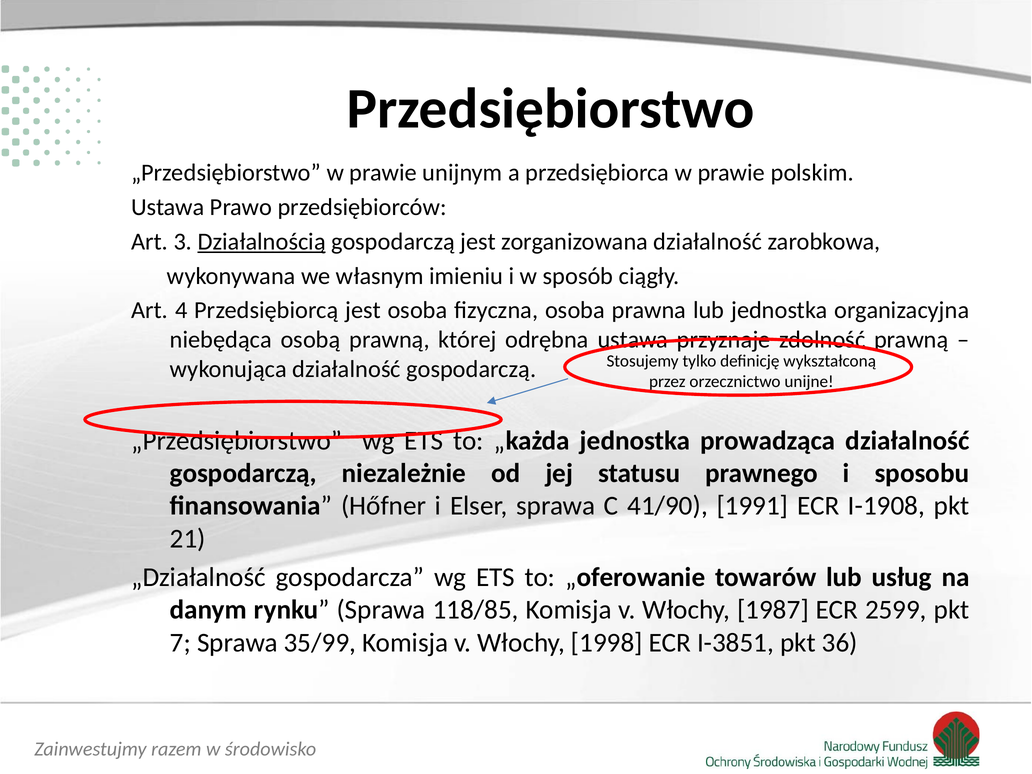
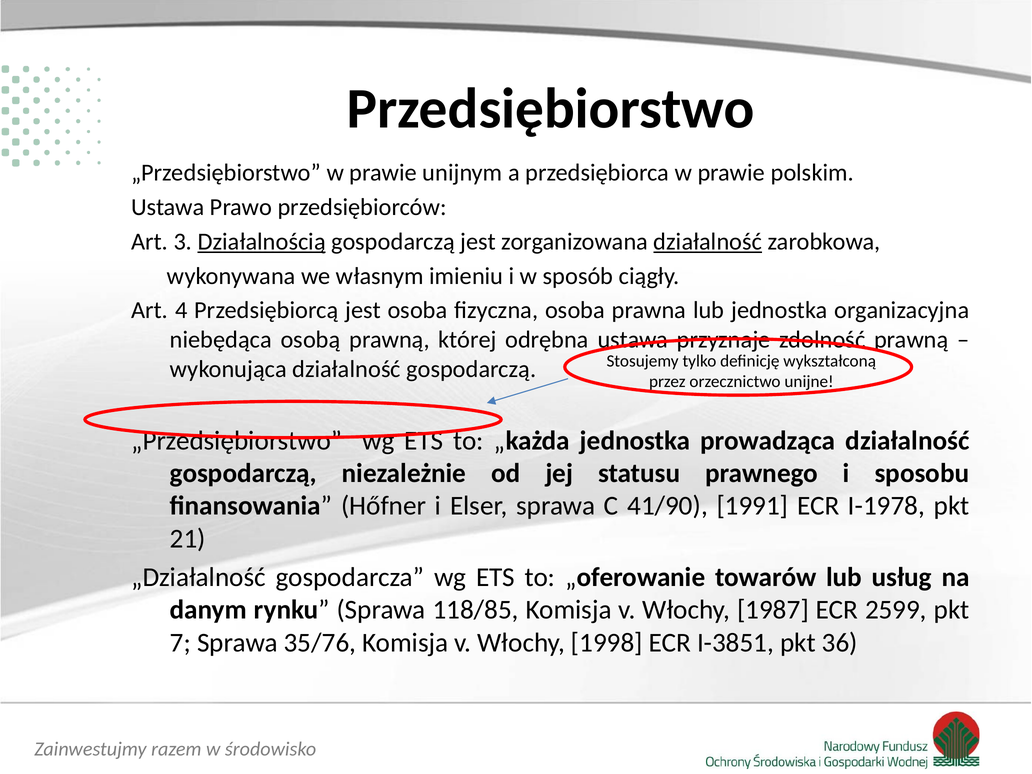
działalność at (708, 242) underline: none -> present
I-1908: I-1908 -> I-1978
35/99: 35/99 -> 35/76
